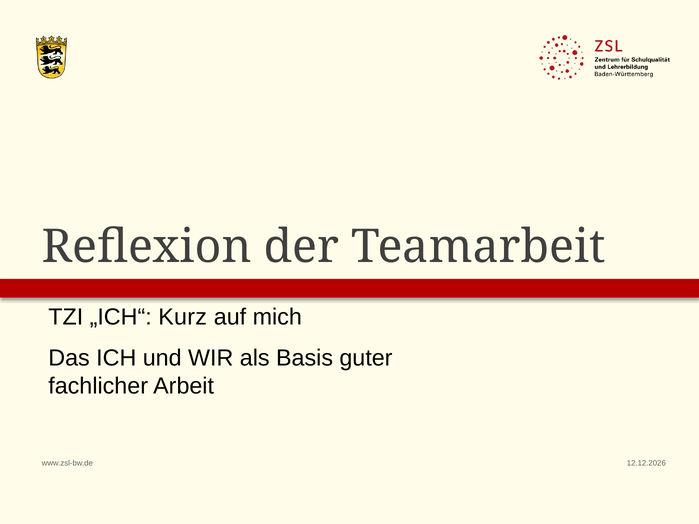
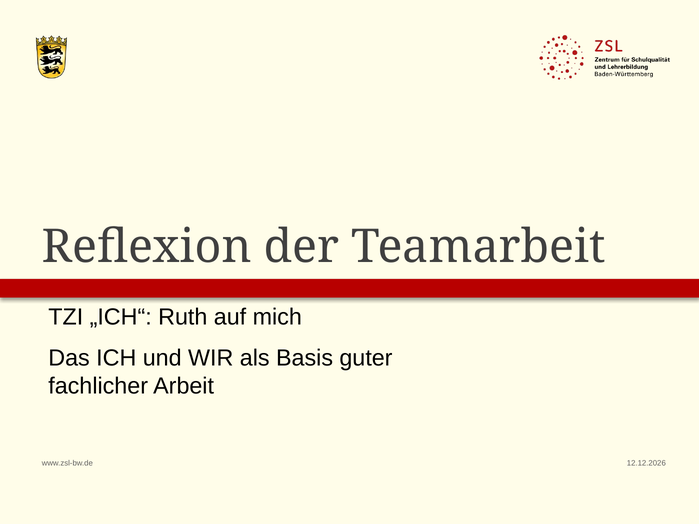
Kurz: Kurz -> Ruth
